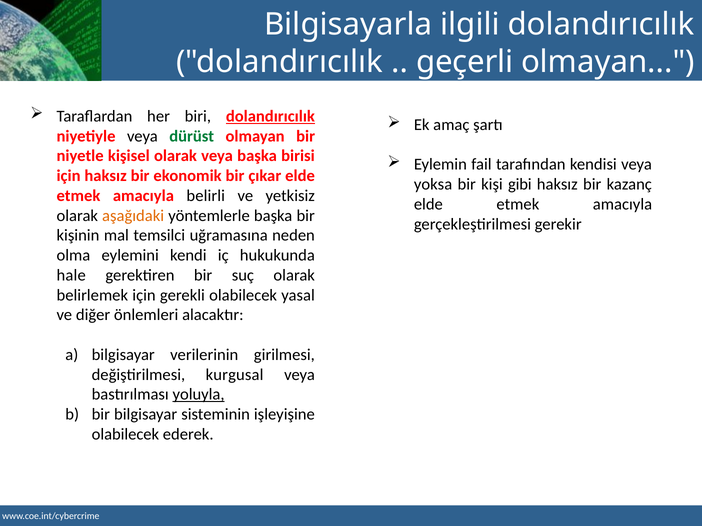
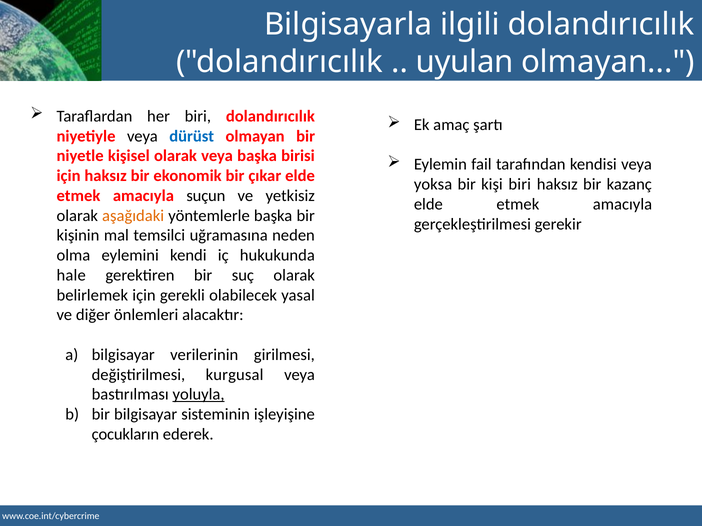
geçerli: geçerli -> uyulan
dolandırıcılık at (270, 116) underline: present -> none
dürüst colour: green -> blue
kişi gibi: gibi -> biri
belirli: belirli -> suçun
olabilecek at (125, 435): olabilecek -> çocukların
